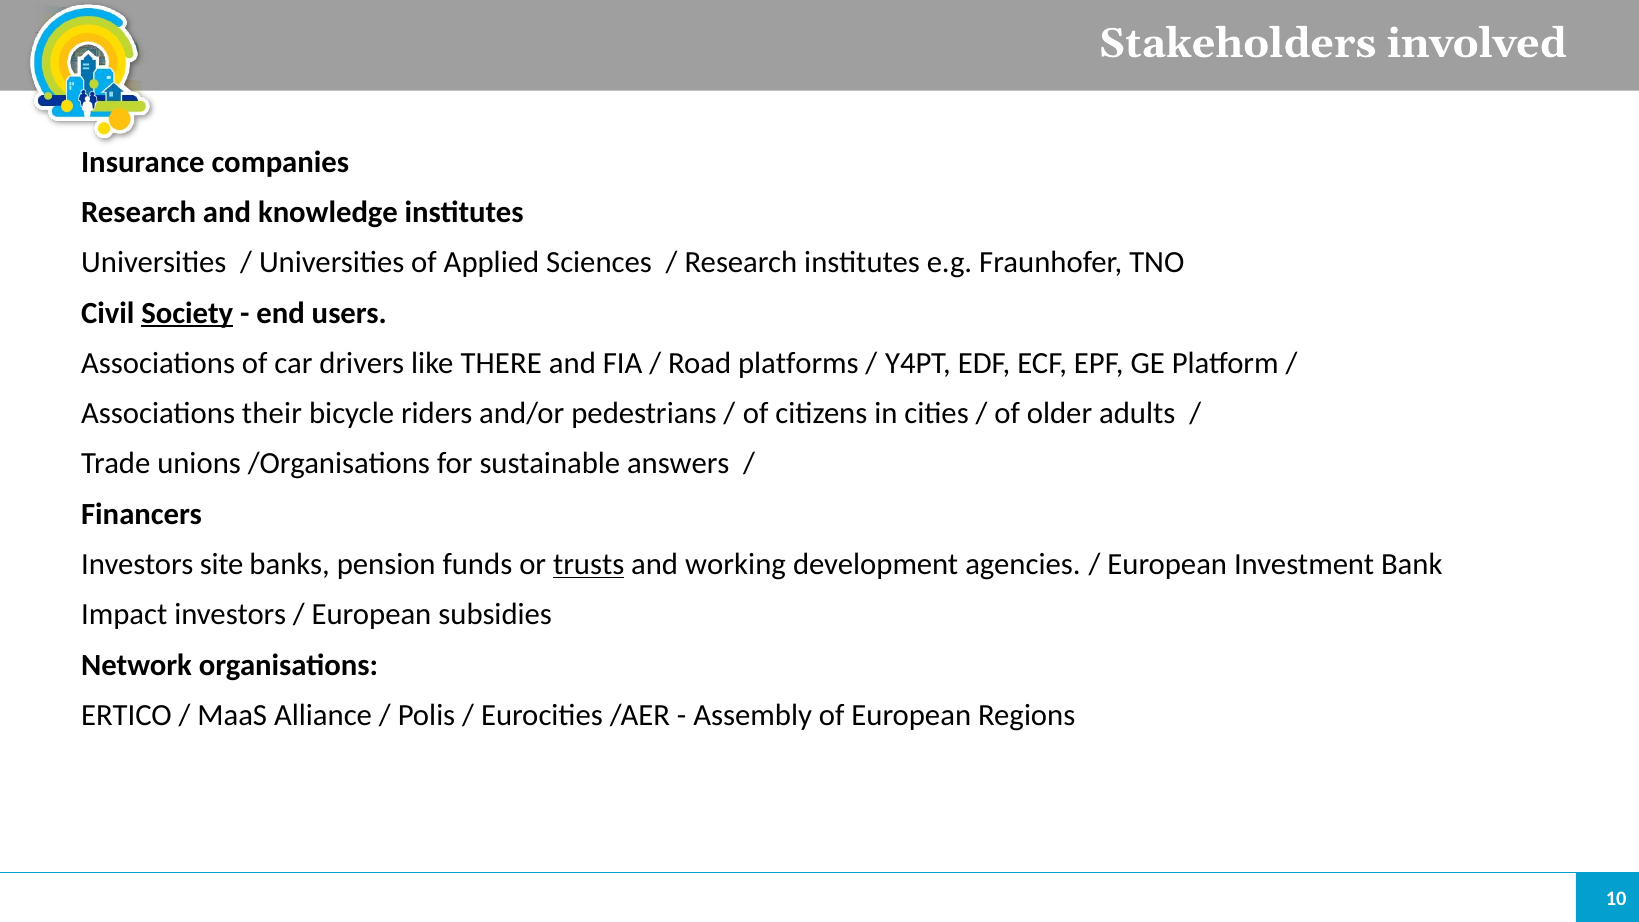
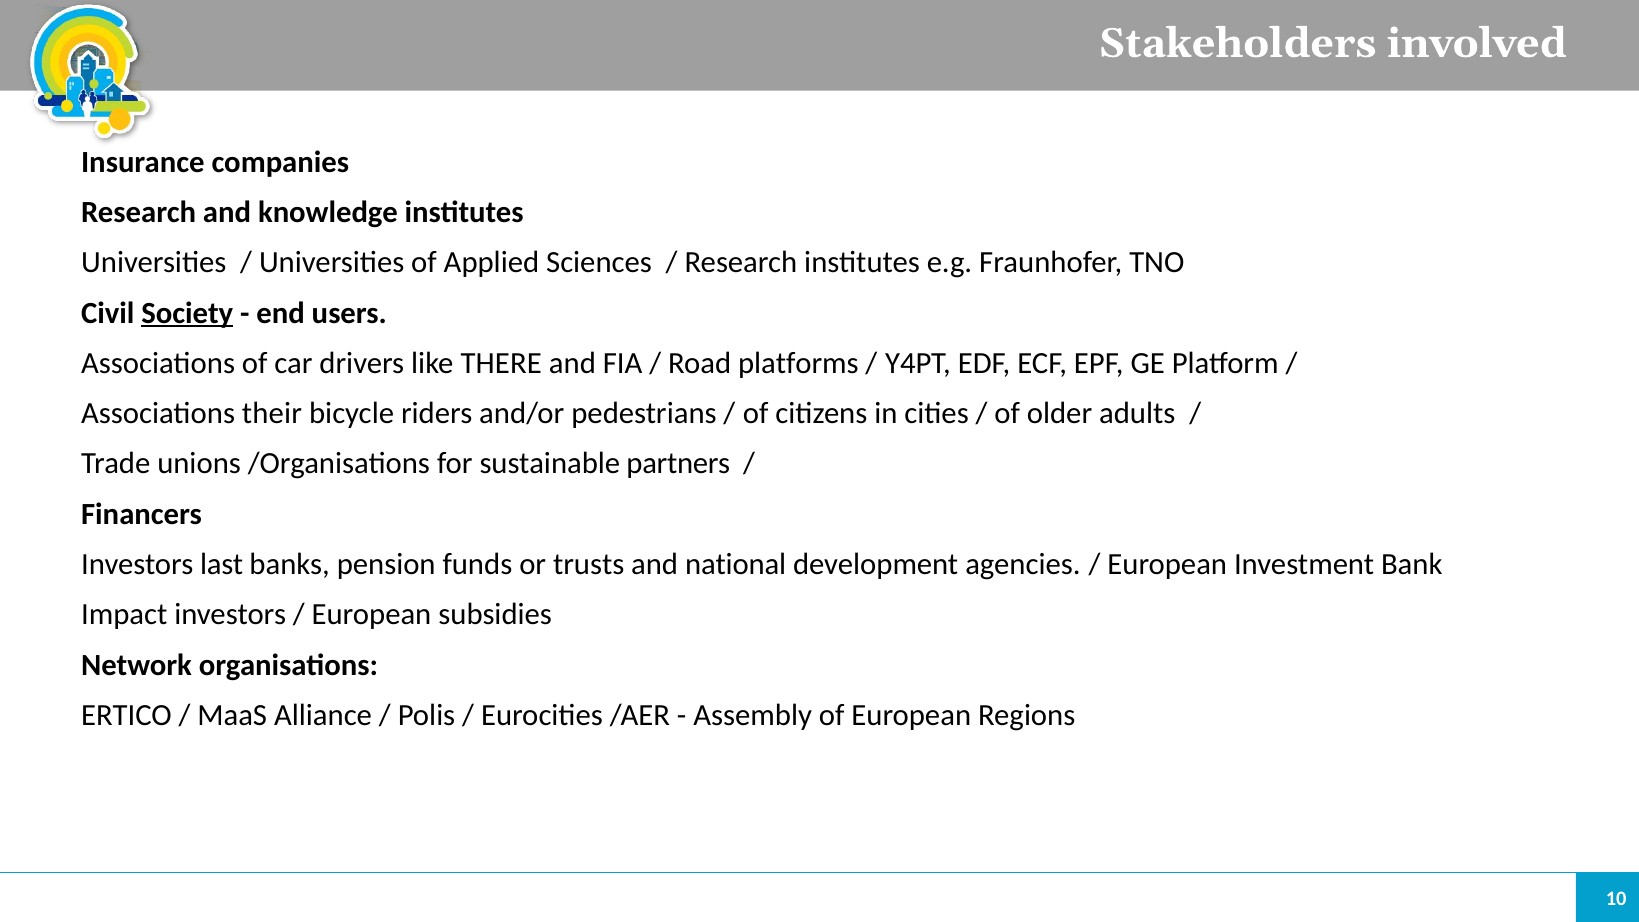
answers: answers -> partners
site: site -> last
trusts underline: present -> none
working: working -> national
